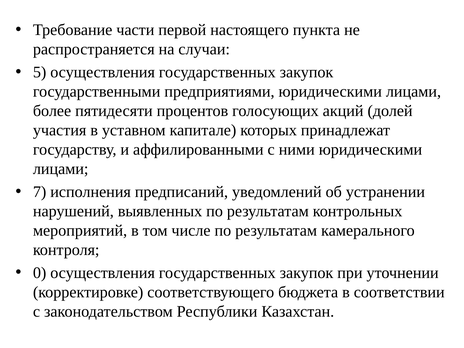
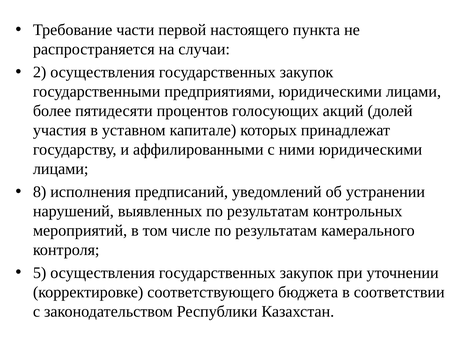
5: 5 -> 2
7: 7 -> 8
0: 0 -> 5
